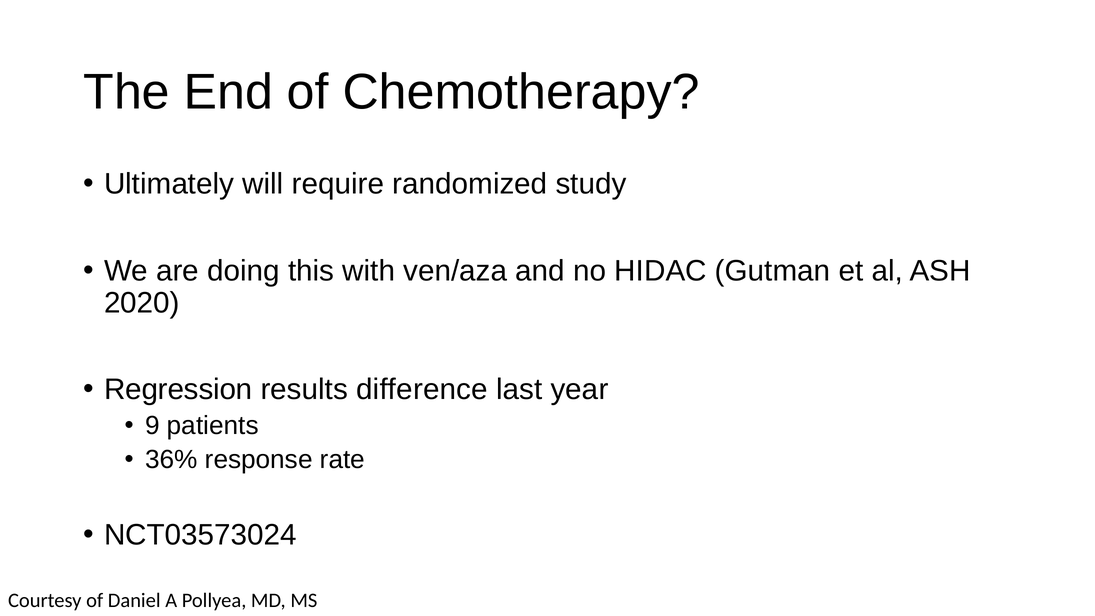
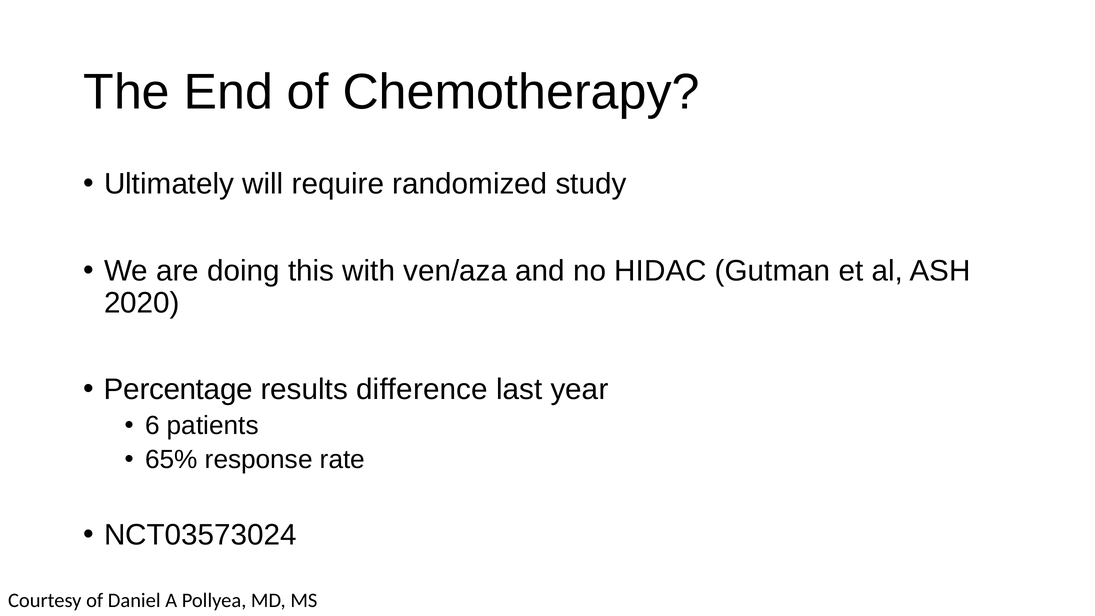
Regression: Regression -> Percentage
9: 9 -> 6
36%: 36% -> 65%
